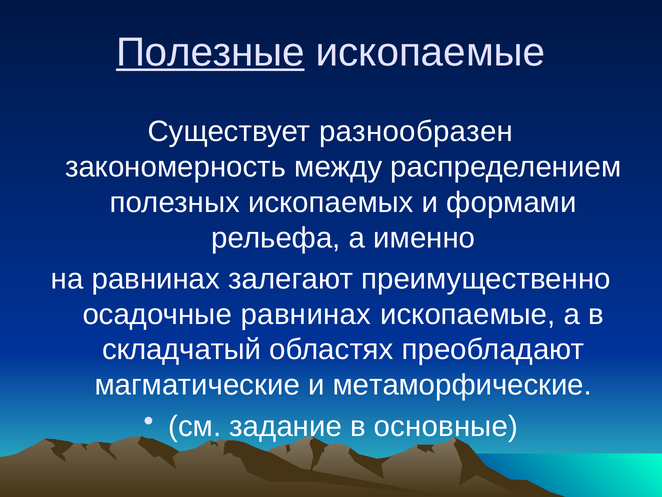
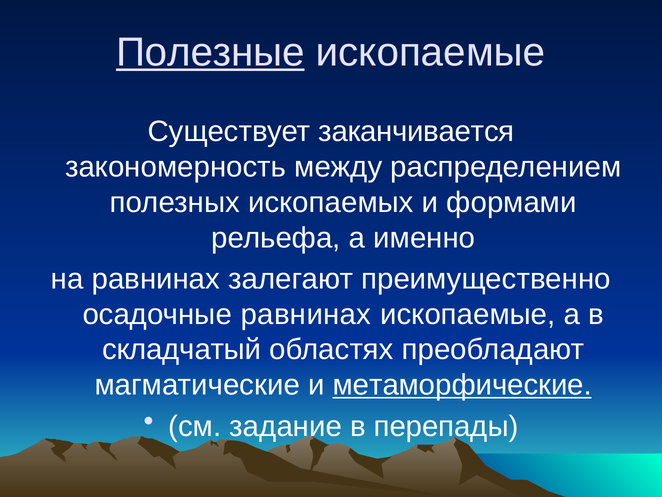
разнообразен: разнообразен -> заканчивается
метаморфические underline: none -> present
основные: основные -> перепады
